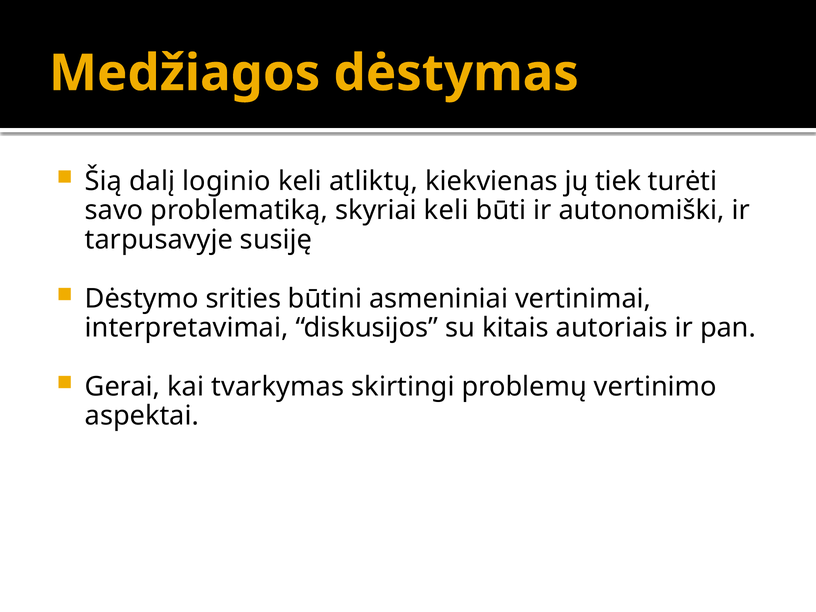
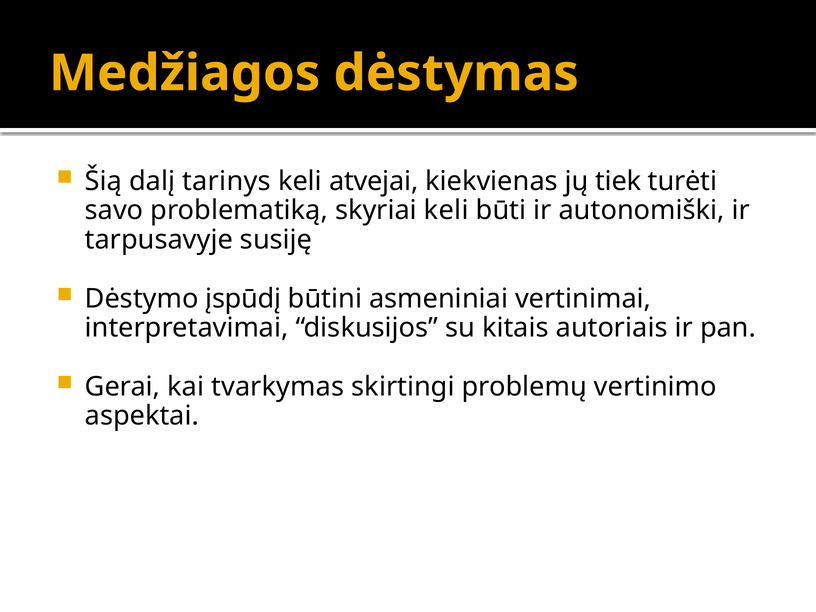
loginio: loginio -> tarinys
atliktų: atliktų -> atvejai
srities: srities -> įspūdį
